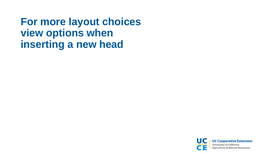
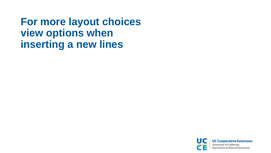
head: head -> lines
